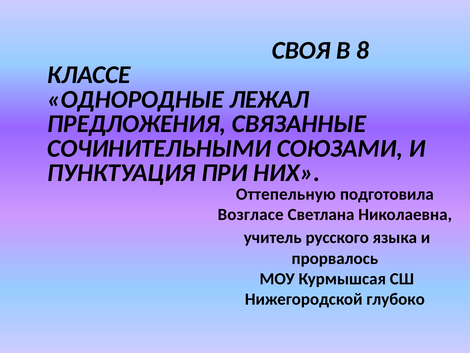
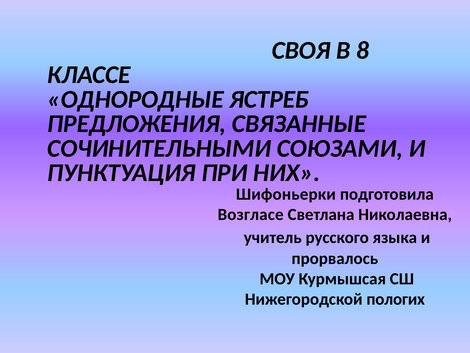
ЛЕЖАЛ: ЛЕЖАЛ -> ЯСТРЕБ
Оттепельную: Оттепельную -> Шифоньерки
глубоко: глубоко -> пологих
